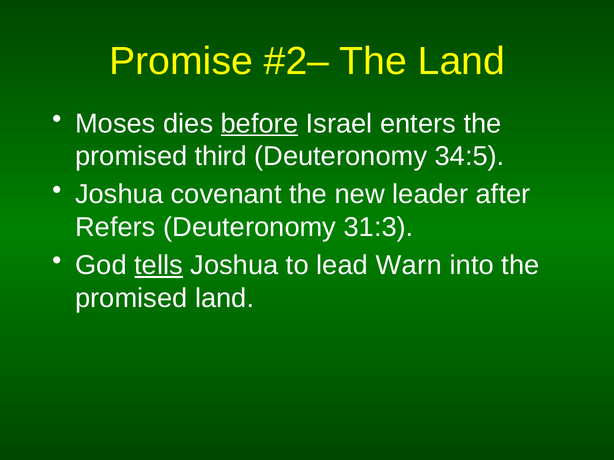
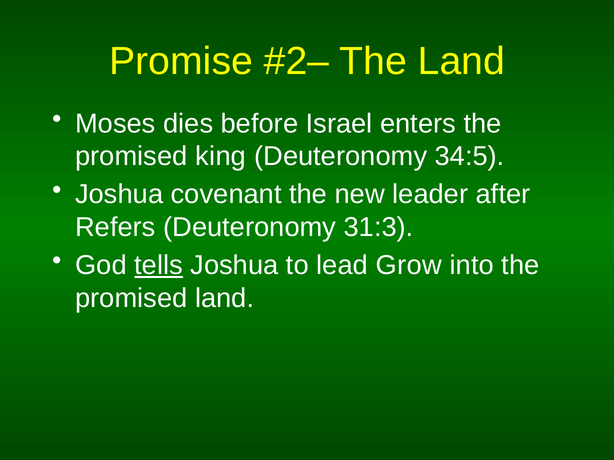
before underline: present -> none
third: third -> king
Warn: Warn -> Grow
